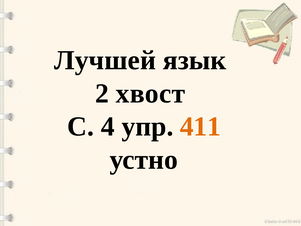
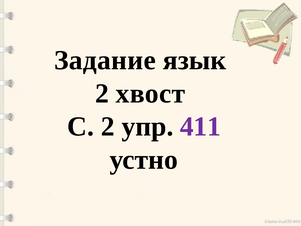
Лучшей: Лучшей -> Задание
С 4: 4 -> 2
411 colour: orange -> purple
